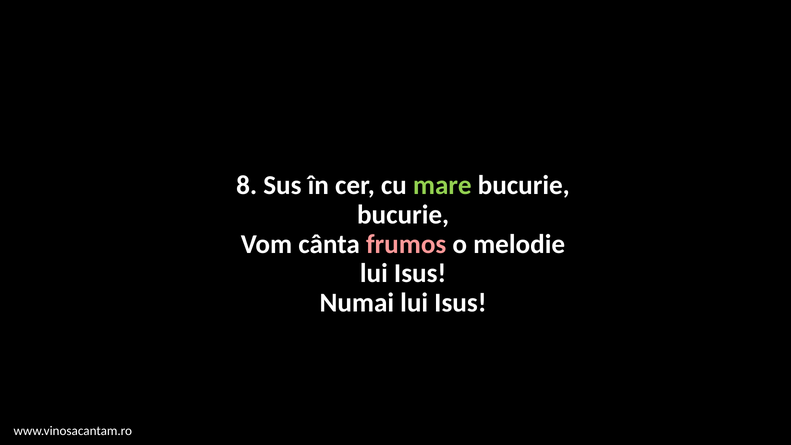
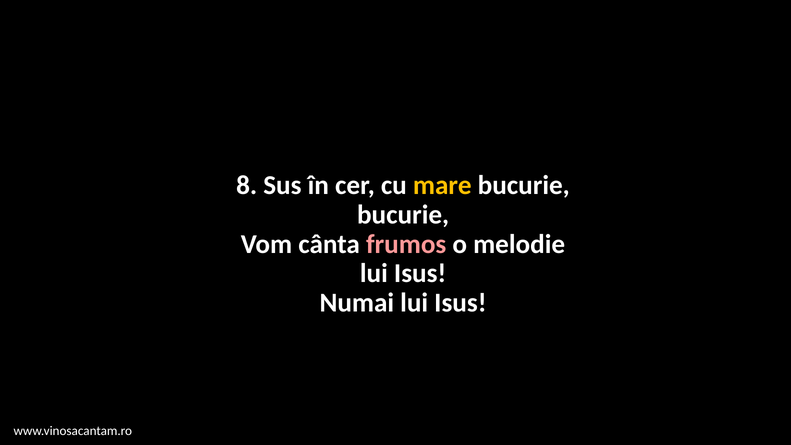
mare colour: light green -> yellow
